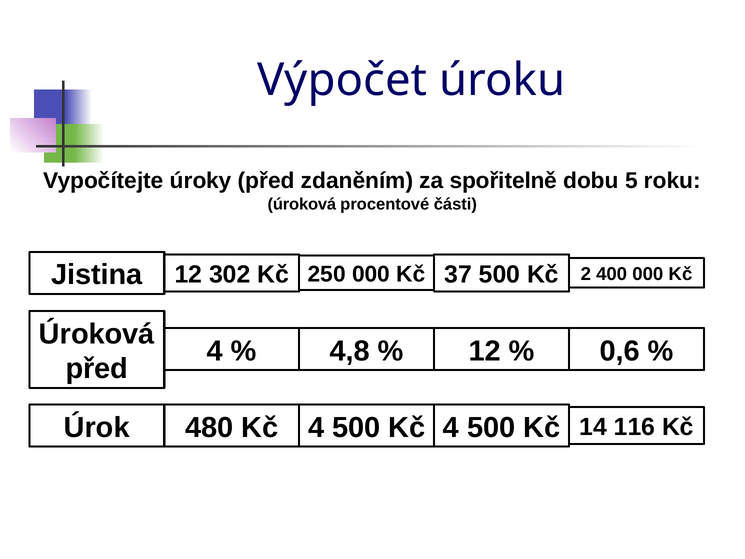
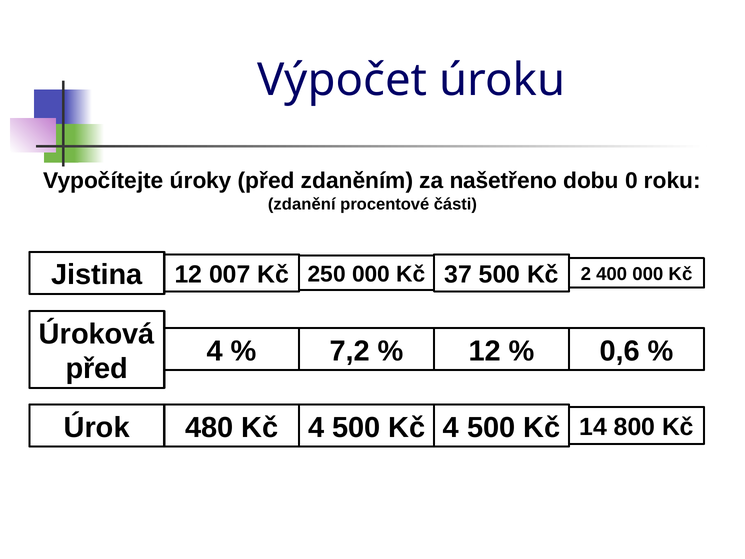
spořitelně: spořitelně -> našetřeno
5: 5 -> 0
úroková at (302, 204): úroková -> zdanění
302: 302 -> 007
4,8: 4,8 -> 7,2
116: 116 -> 800
